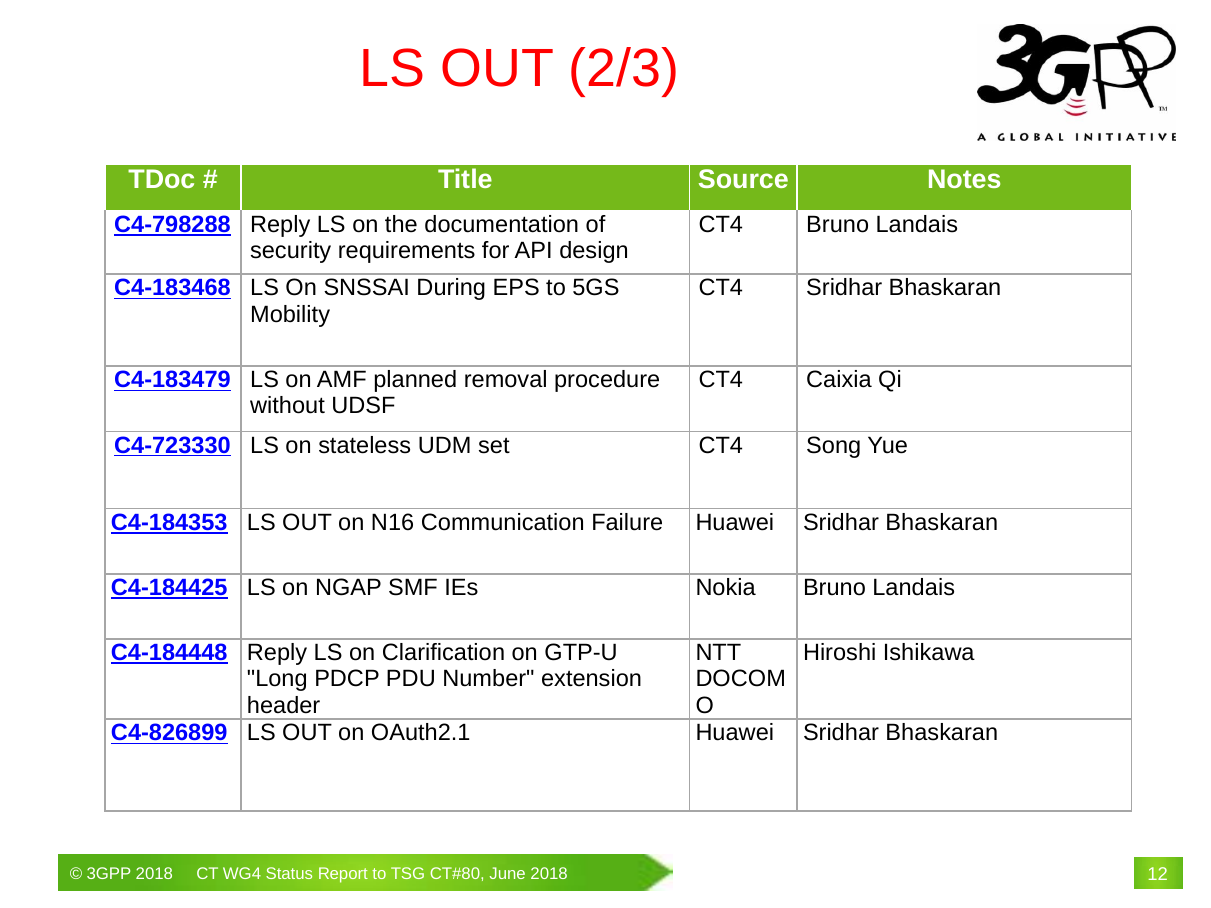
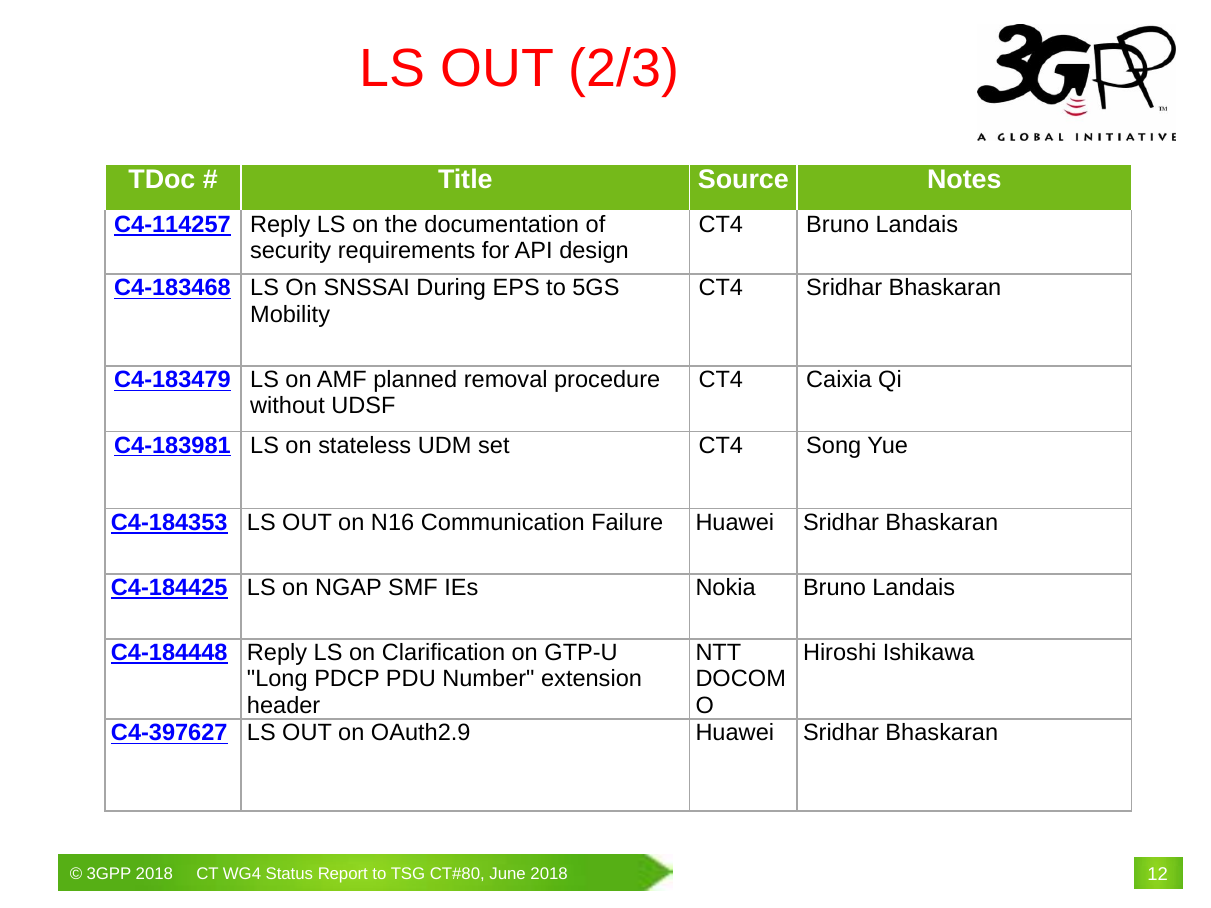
C4-798288: C4-798288 -> C4-114257
C4-723330: C4-723330 -> C4-183981
C4-826899: C4-826899 -> C4-397627
OAuth2.1: OAuth2.1 -> OAuth2.9
